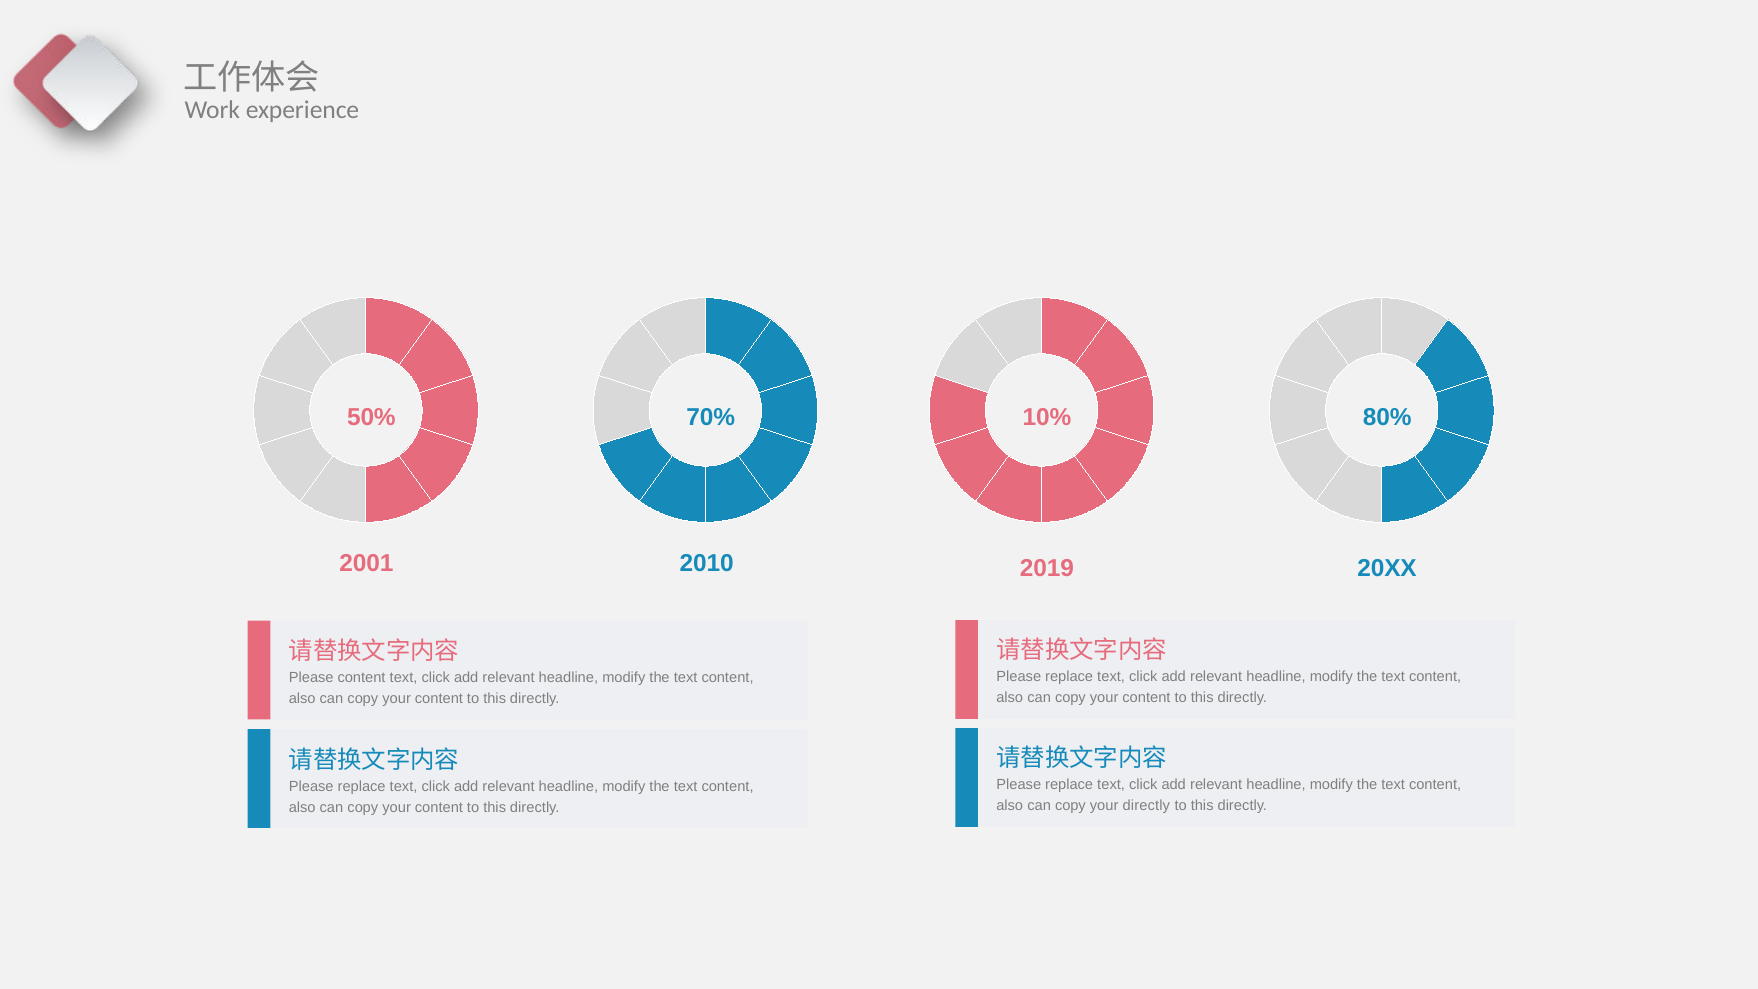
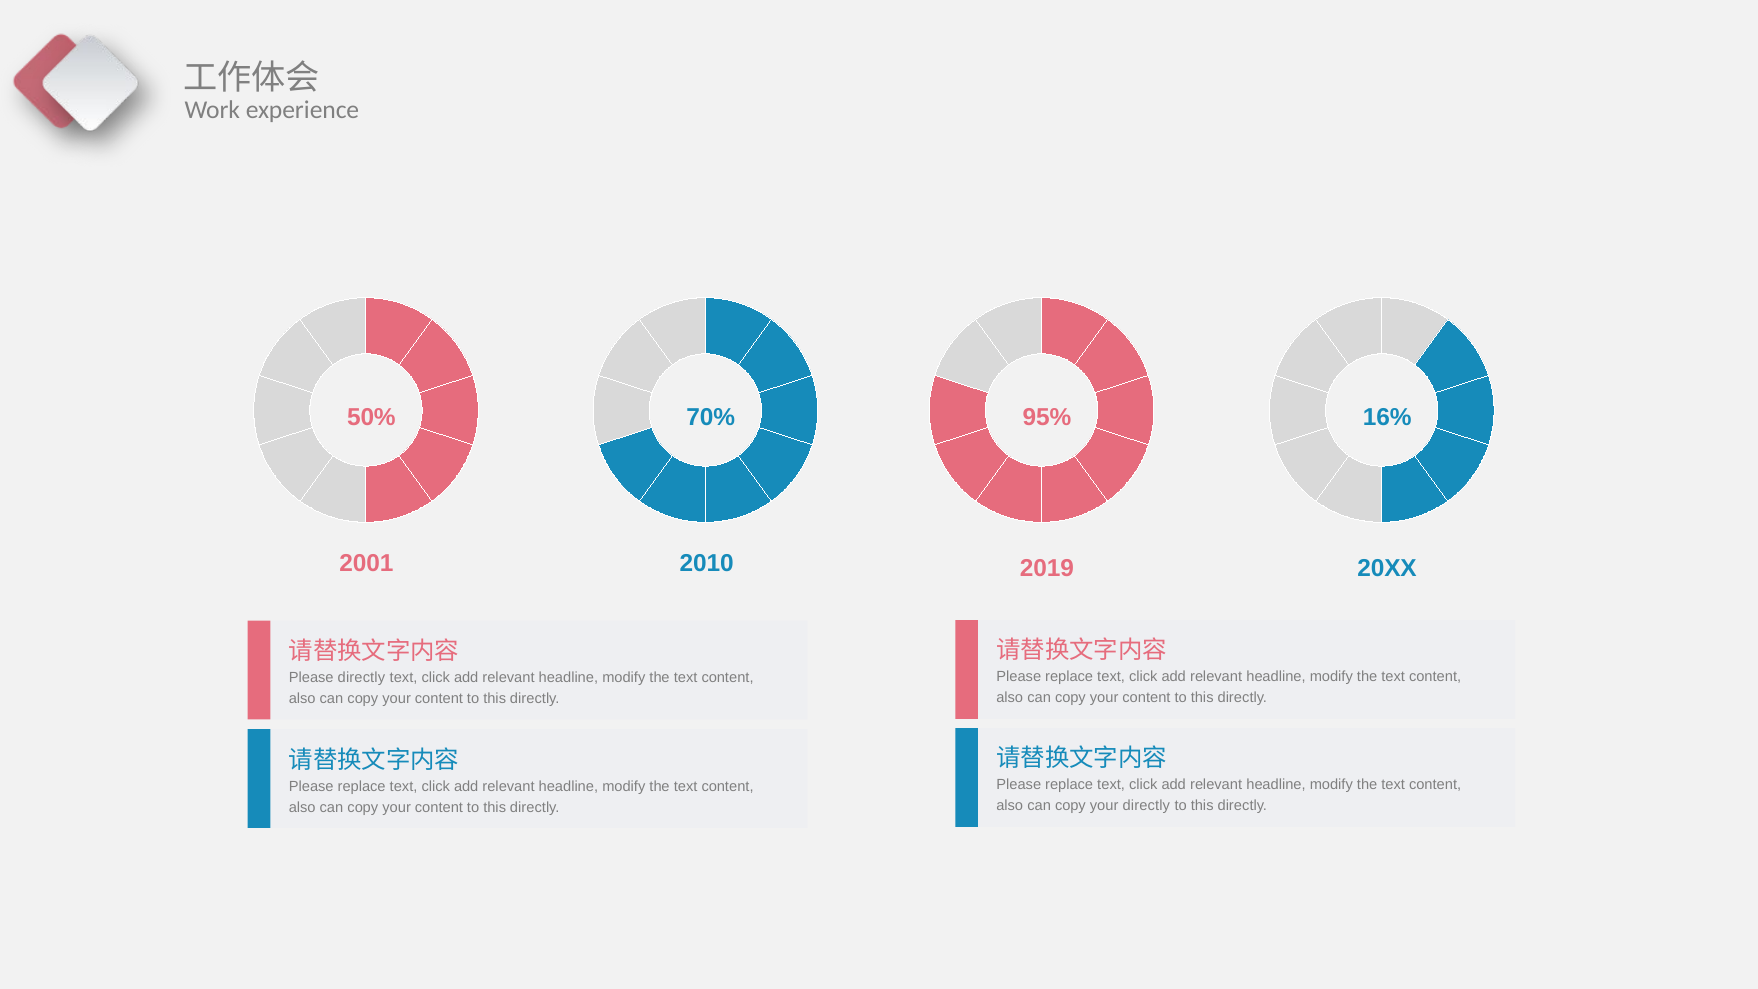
10%: 10% -> 95%
80%: 80% -> 16%
Please content: content -> directly
